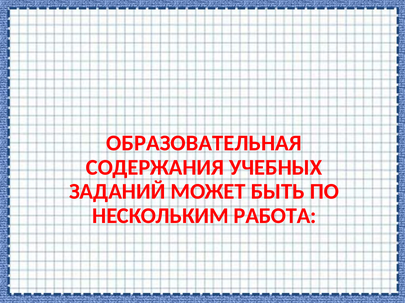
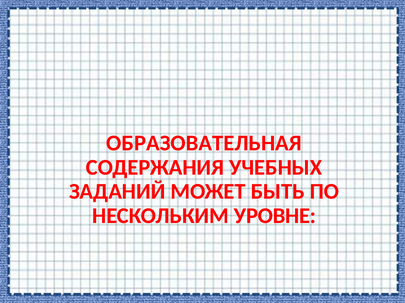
РАБОТА: РАБОТА -> УРОВНЕ
